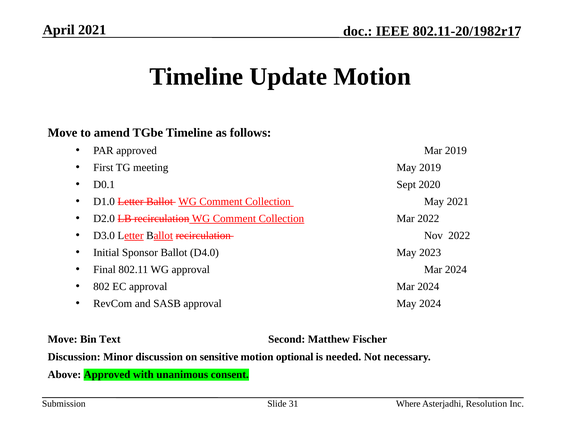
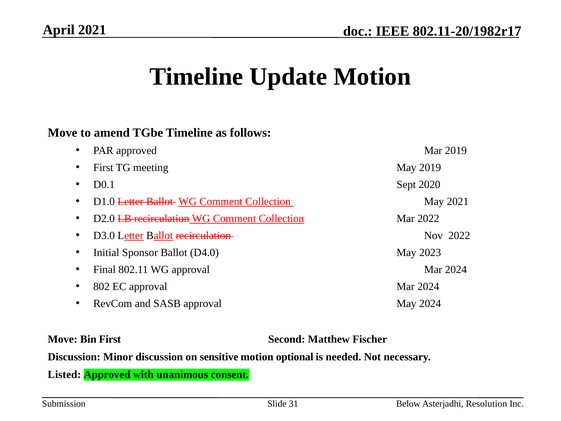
Bin Text: Text -> First
Above: Above -> Listed
Where: Where -> Below
